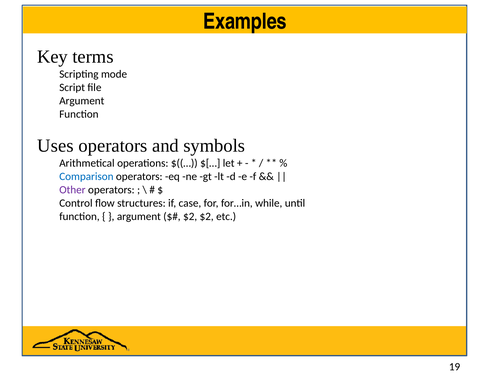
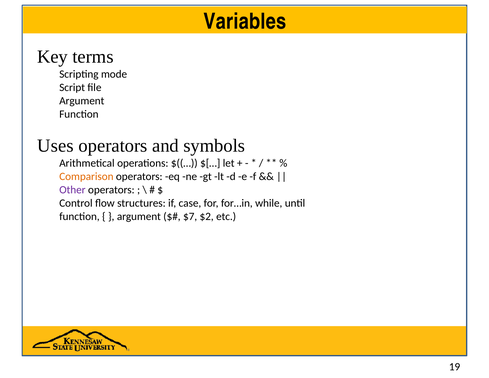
Examples: Examples -> Variables
Comparison colour: blue -> orange
$2 at (190, 216): $2 -> $7
